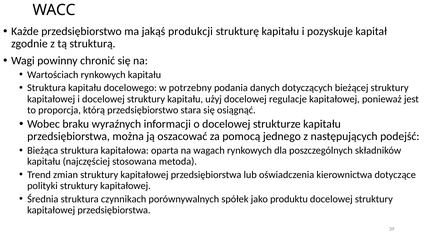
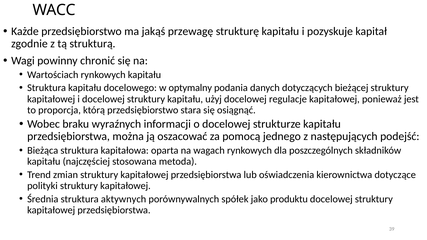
produkcji: produkcji -> przewagę
potrzebny: potrzebny -> optymalny
czynnikach: czynnikach -> aktywnych
